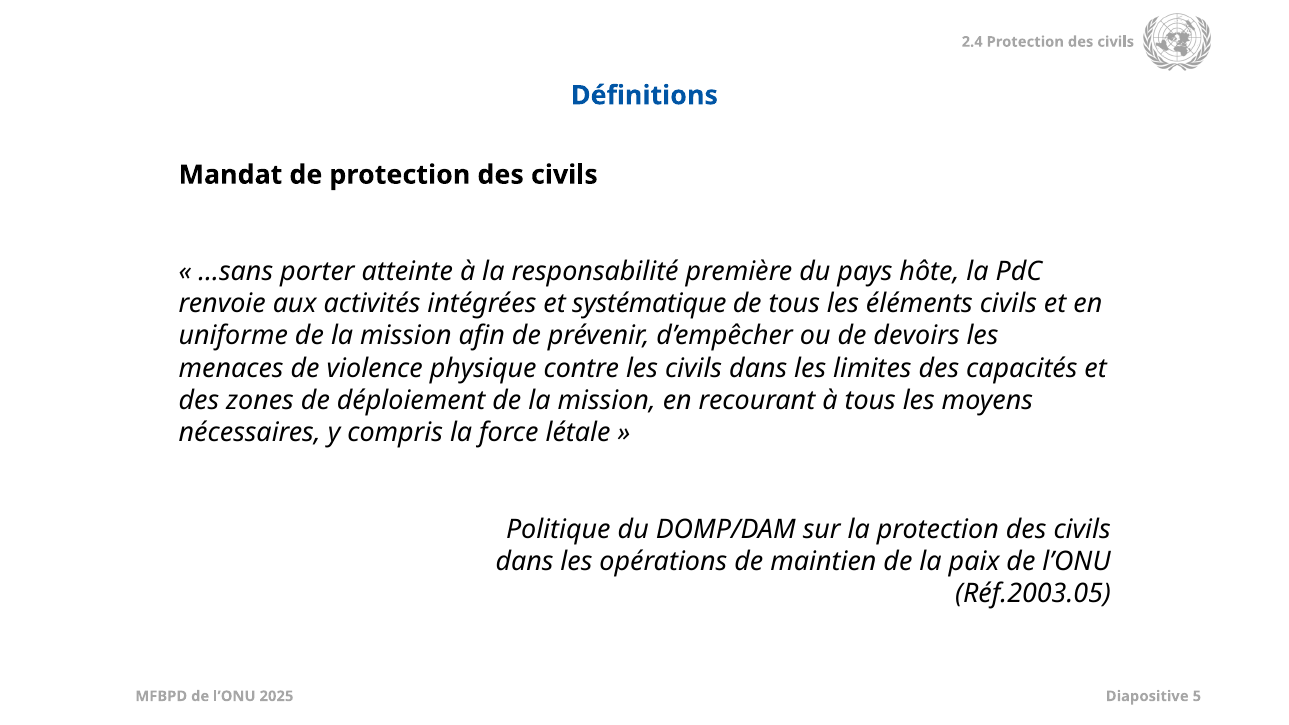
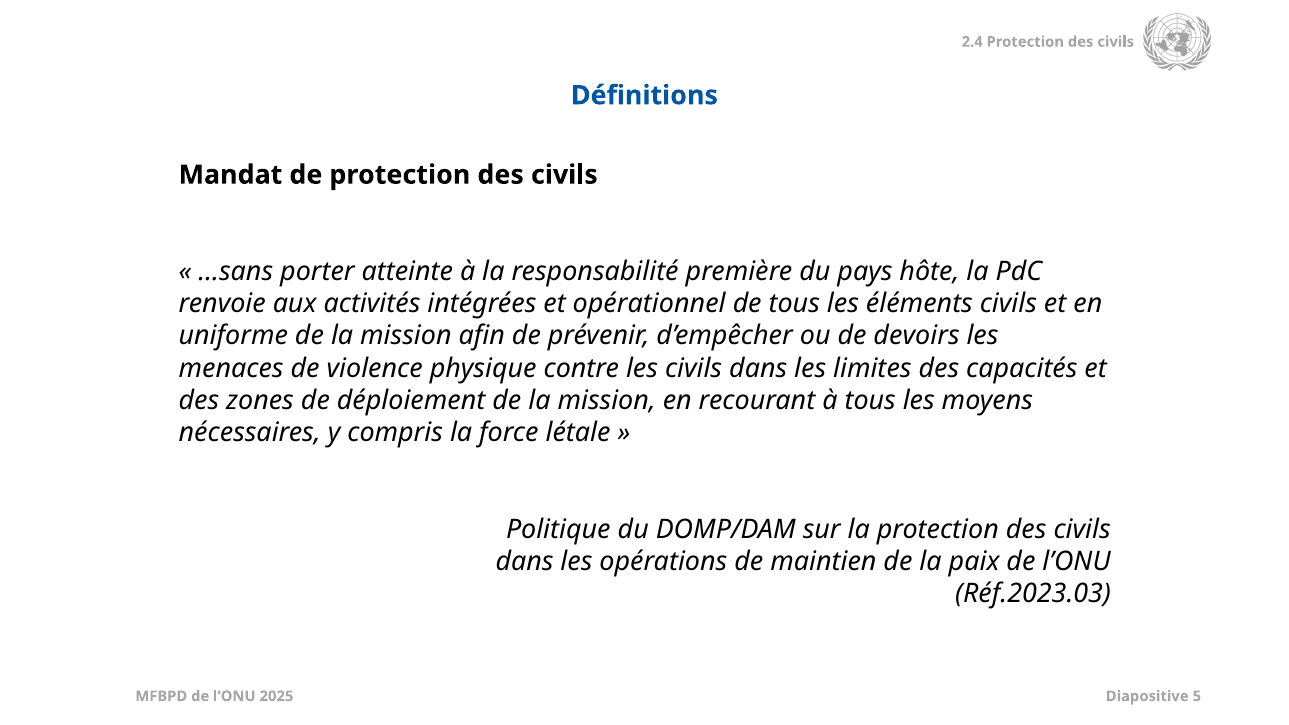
systématique: systématique -> opérationnel
Réf.2003.05: Réf.2003.05 -> Réf.2023.03
